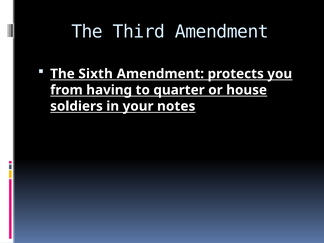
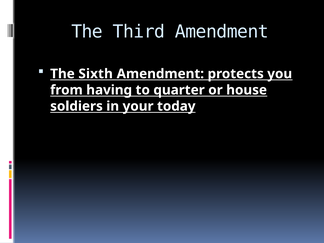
notes: notes -> today
